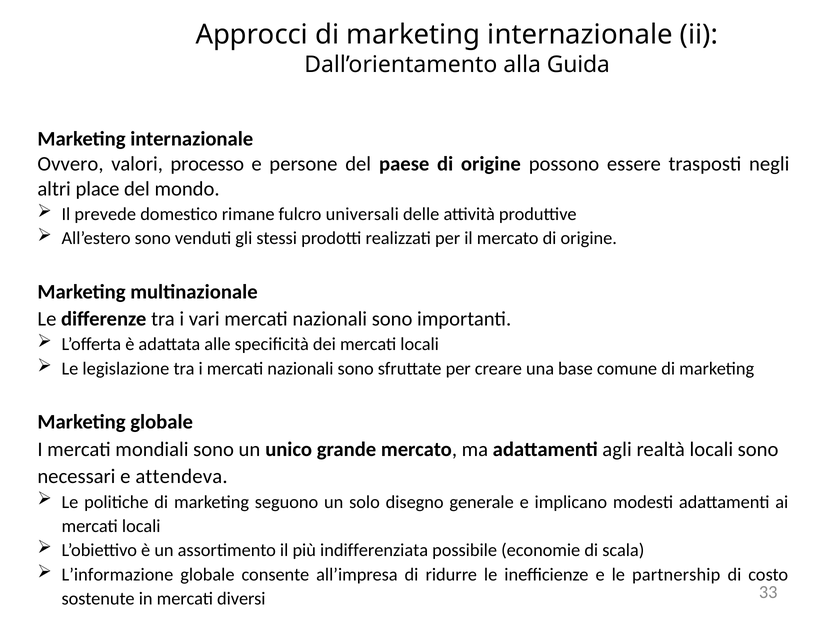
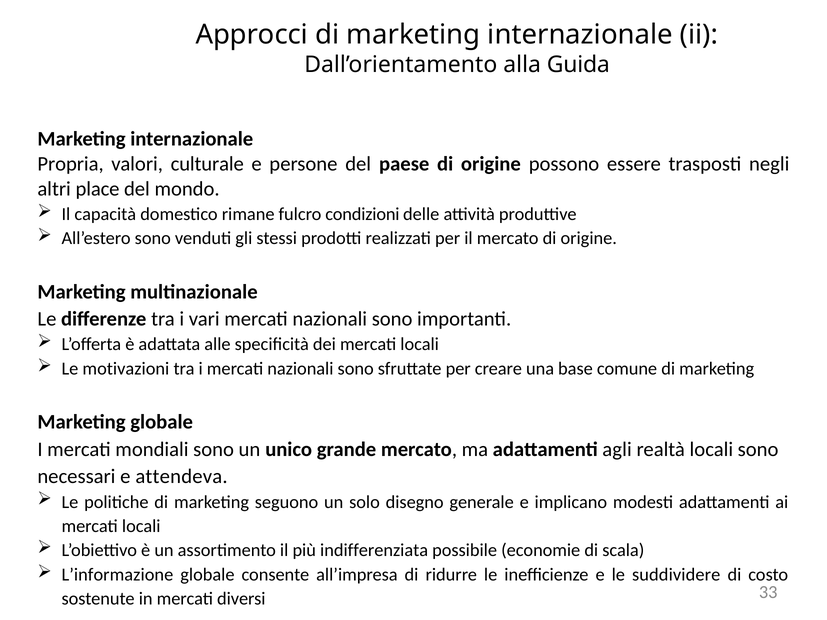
Ovvero: Ovvero -> Propria
processo: processo -> culturale
prevede: prevede -> capacità
universali: universali -> condizioni
legislazione: legislazione -> motivazioni
partnership: partnership -> suddividere
